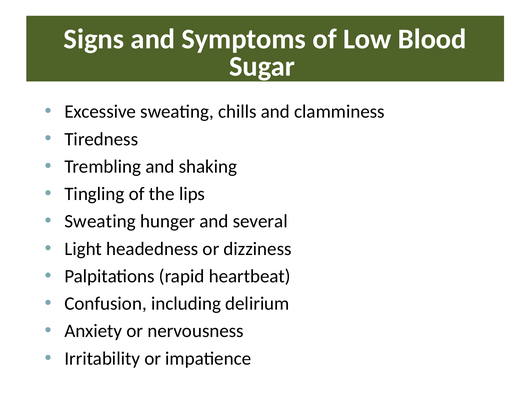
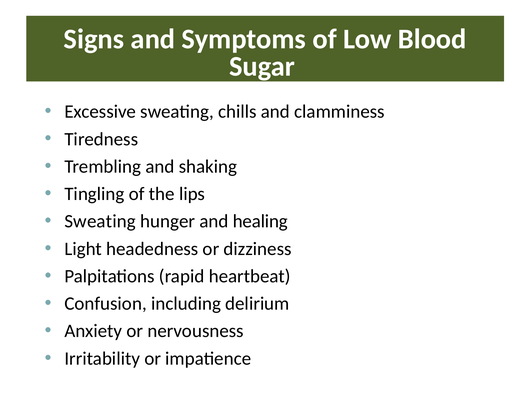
several: several -> healing
